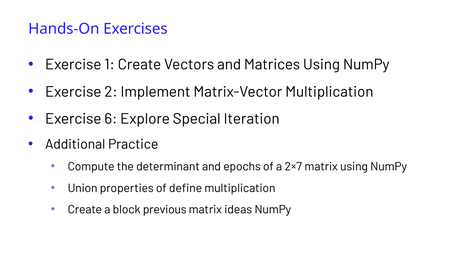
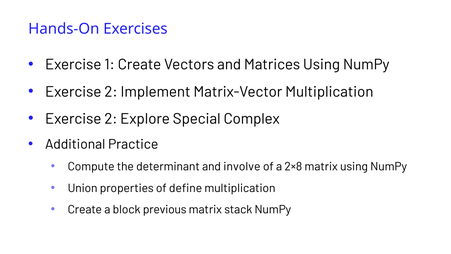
6 at (111, 119): 6 -> 2
Iteration: Iteration -> Complex
epochs: epochs -> involve
2×7: 2×7 -> 2×8
ideas: ideas -> stack
